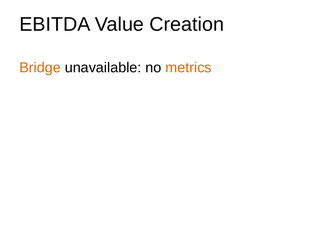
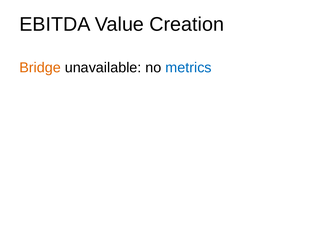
metrics colour: orange -> blue
